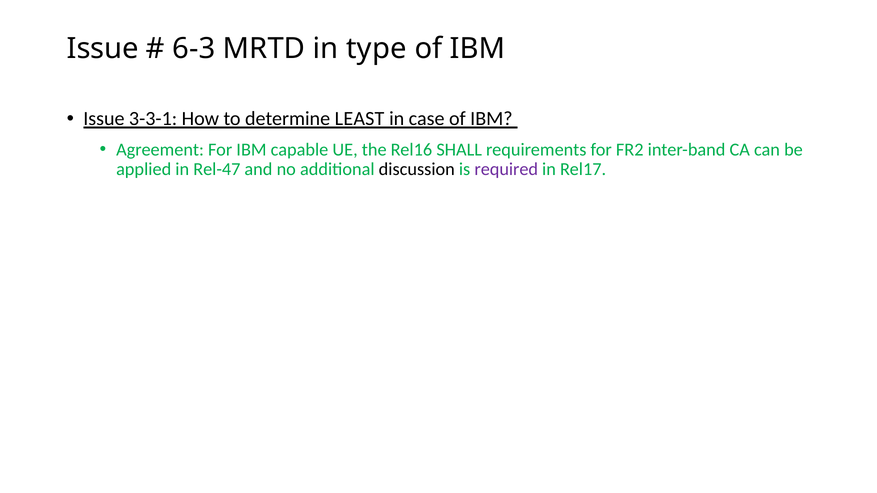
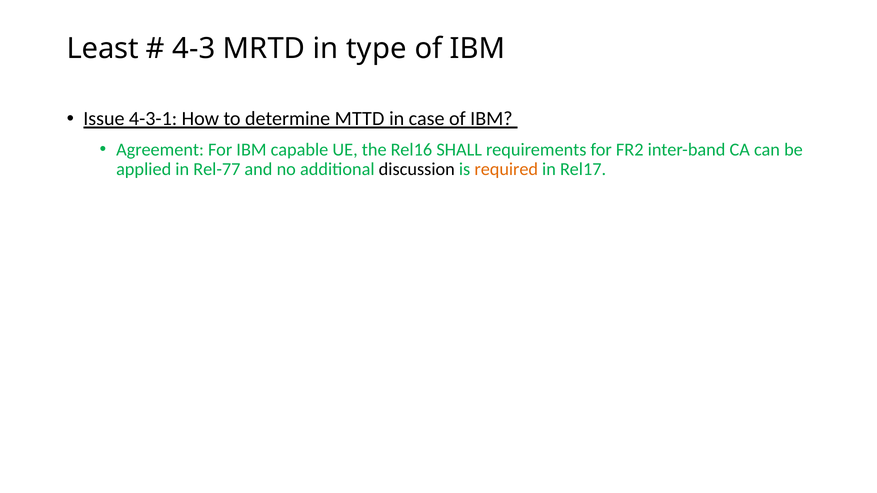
Issue at (103, 49): Issue -> Least
6-3: 6-3 -> 4-3
3-3-1: 3-3-1 -> 4-3-1
LEAST: LEAST -> MTTD
Rel-47: Rel-47 -> Rel-77
required colour: purple -> orange
